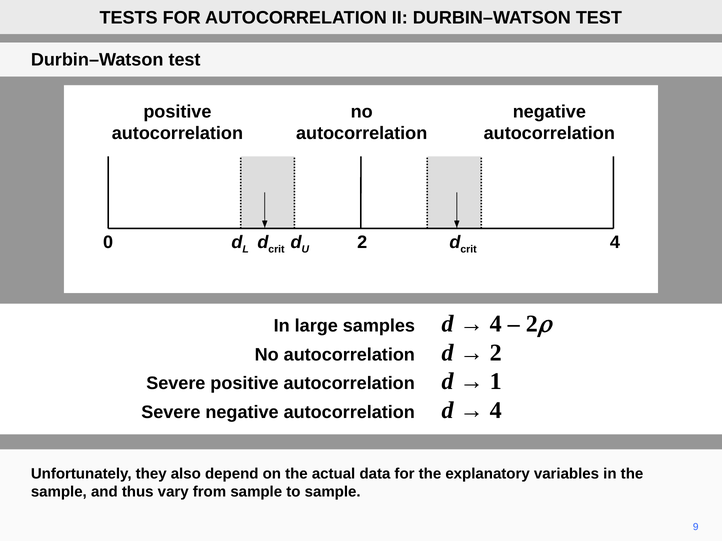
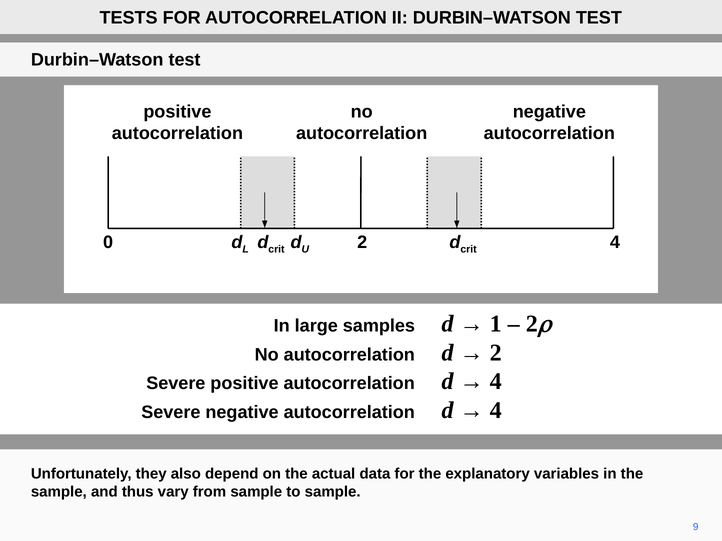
4 at (496, 324): 4 -> 1
1 at (496, 382): 1 -> 4
